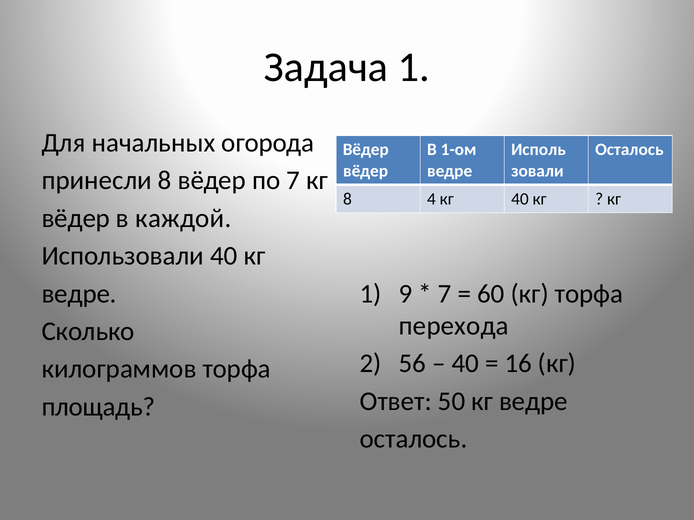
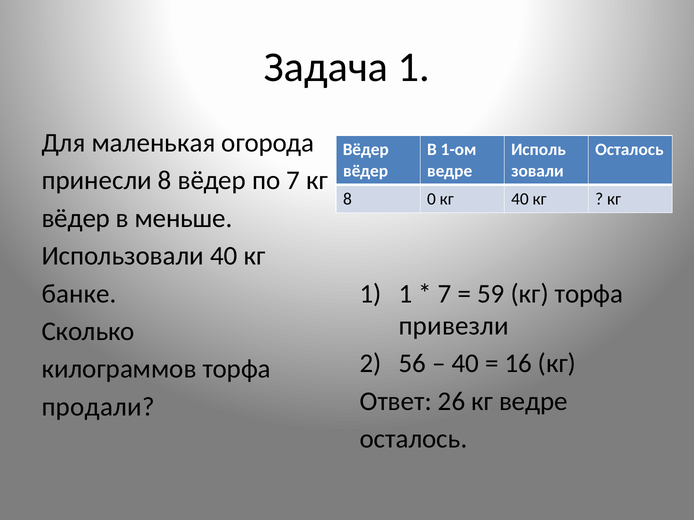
начальных: начальных -> маленькая
4: 4 -> 0
каждой: каждой -> меньше
ведре at (79, 294): ведре -> банке
1 9: 9 -> 1
60: 60 -> 59
перехода: перехода -> привезли
50: 50 -> 26
площадь: площадь -> продали
